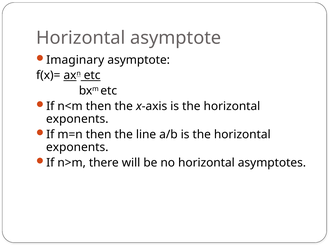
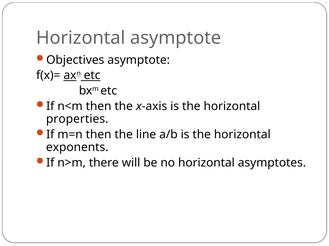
Imaginary: Imaginary -> Objectives
exponents at (77, 119): exponents -> properties
